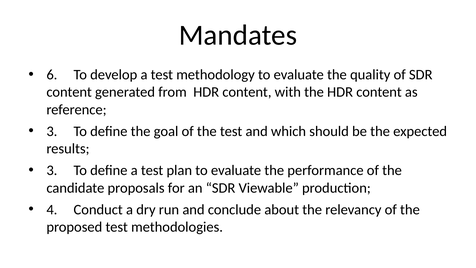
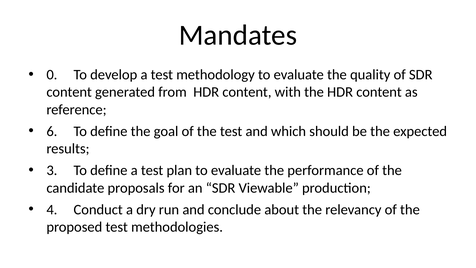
6: 6 -> 0
3 at (52, 131): 3 -> 6
